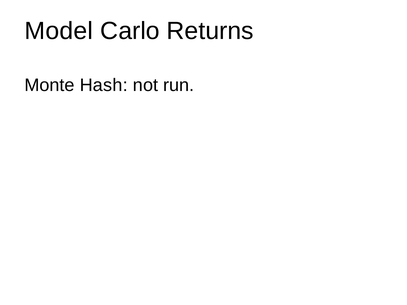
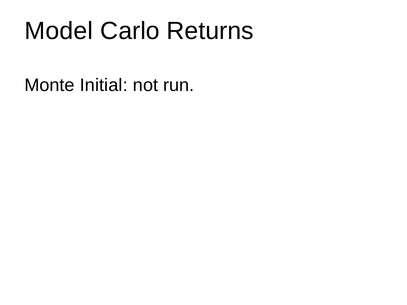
Hash: Hash -> Initial
